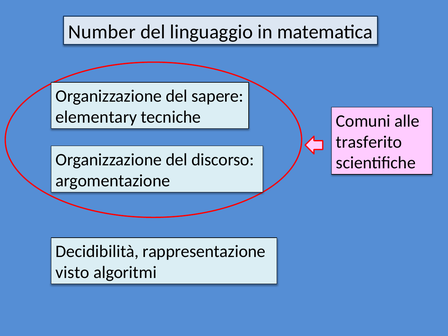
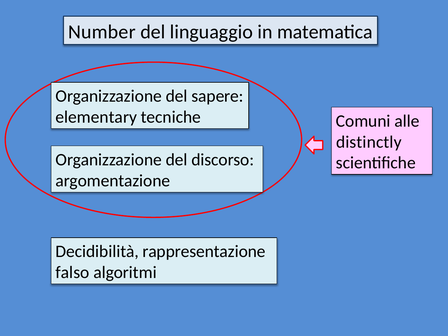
trasferito: trasferito -> distinctly
visto: visto -> falso
